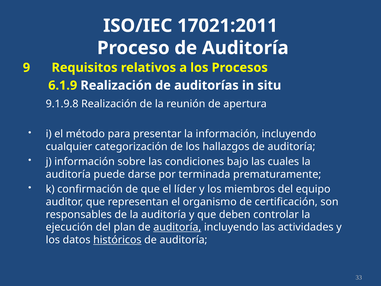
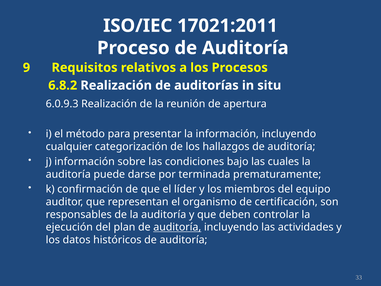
6.1.9: 6.1.9 -> 6.8.2
9.1.9.8: 9.1.9.8 -> 6.0.9.3
históricos underline: present -> none
